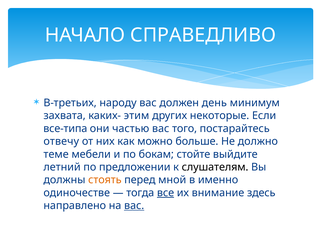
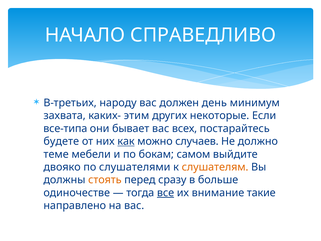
частью: частью -> бывает
того: того -> всех
отвечу: отвечу -> будете
как underline: none -> present
больше: больше -> случаев
стойте: стойте -> самом
летний: летний -> двояко
предложении: предложении -> слушателями
слушателям colour: black -> orange
мной: мной -> сразу
именно: именно -> больше
здесь: здесь -> такие
вас at (134, 205) underline: present -> none
